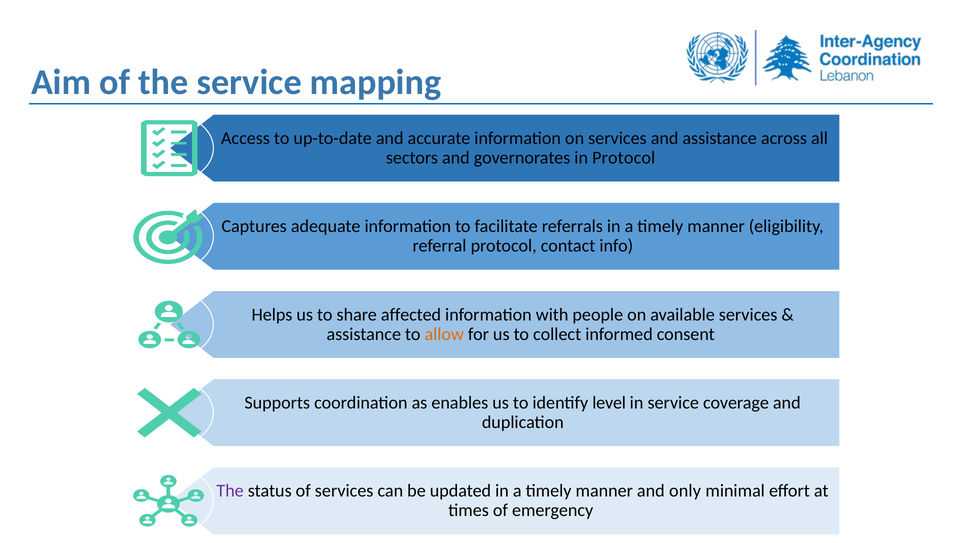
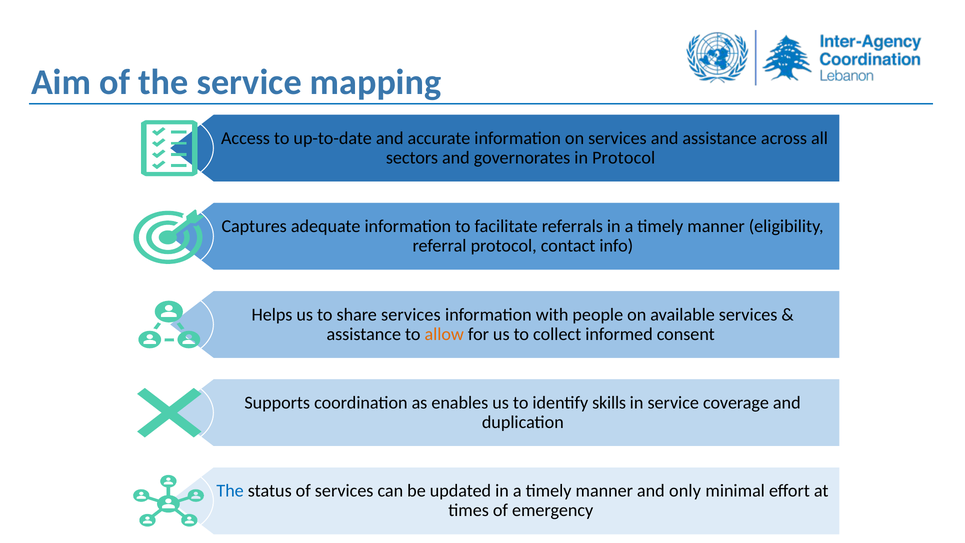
share affected: affected -> services
level: level -> skills
The at (230, 491) colour: purple -> blue
